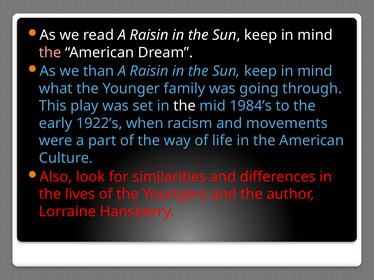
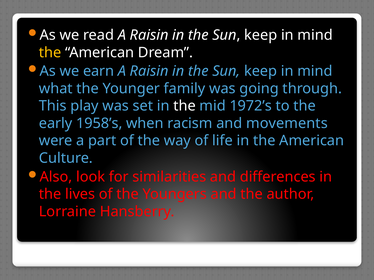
the at (50, 53) colour: pink -> yellow
than: than -> earn
1984’s: 1984’s -> 1972’s
1922’s: 1922’s -> 1958’s
